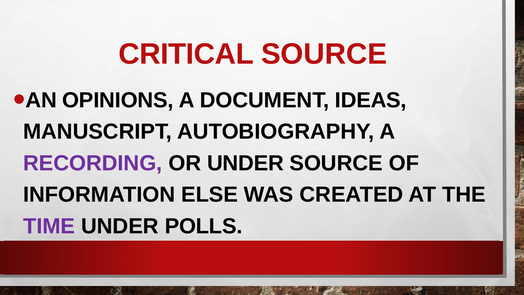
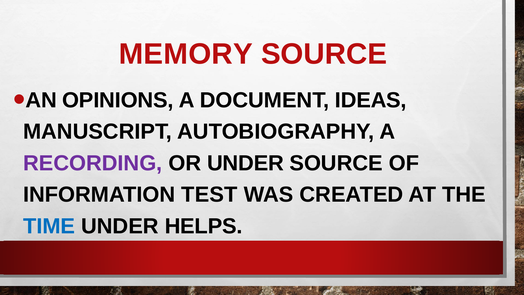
CRITICAL: CRITICAL -> MEMORY
ELSE: ELSE -> TEST
TIME colour: purple -> blue
POLLS: POLLS -> HELPS
